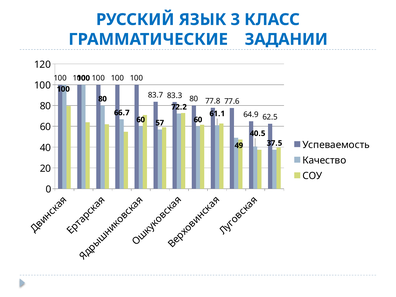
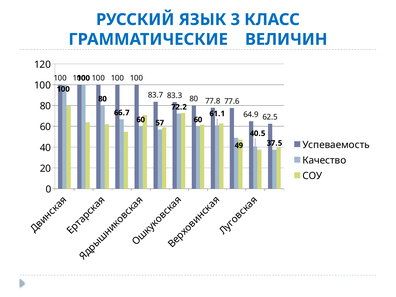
ЗАДАНИИ: ЗАДАНИИ -> ВЕЛИЧИН
